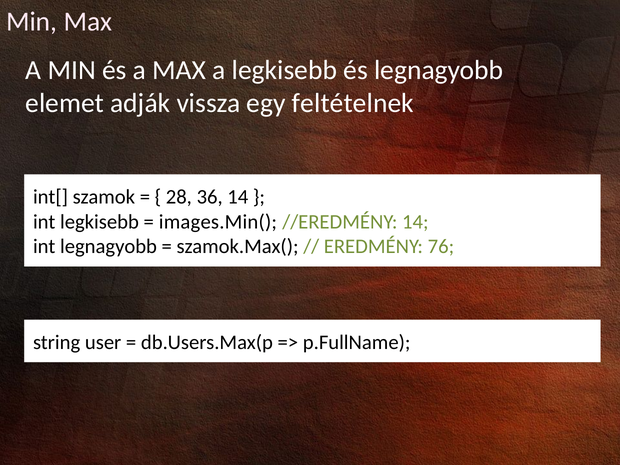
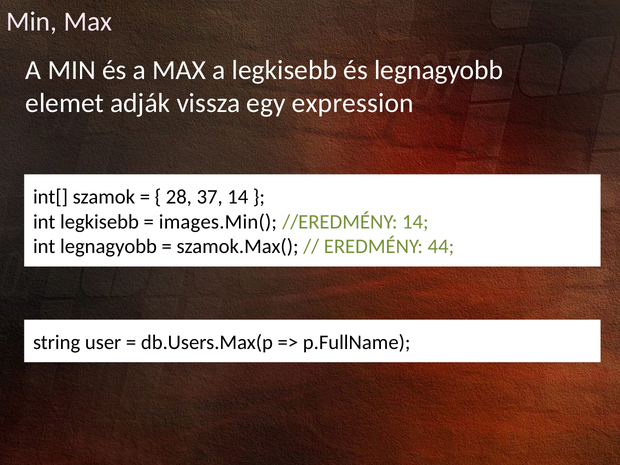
feltételnek: feltételnek -> expression
36: 36 -> 37
76: 76 -> 44
